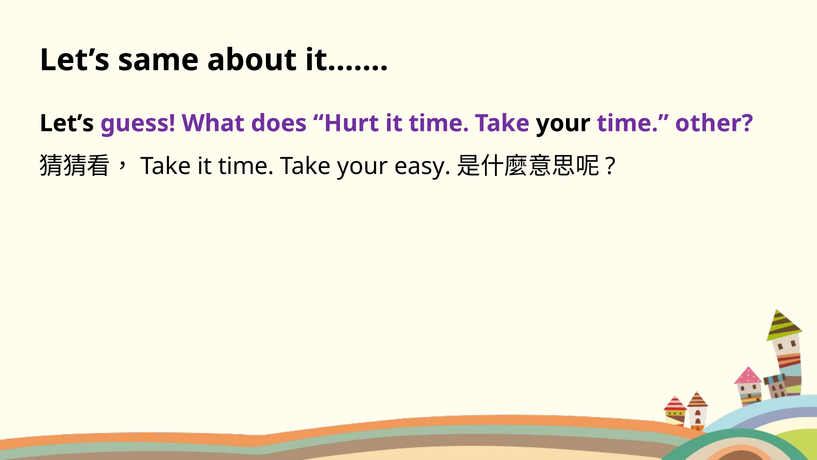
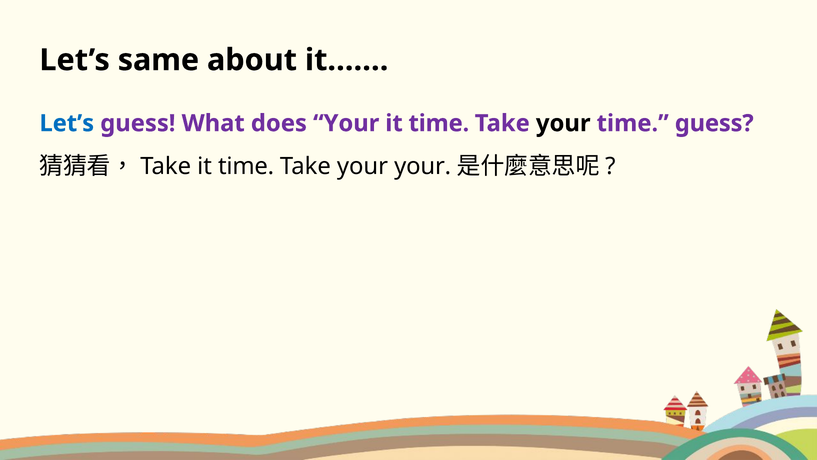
Let’s at (67, 123) colour: black -> blue
does Hurt: Hurt -> Your
time other: other -> guess
your easy: easy -> your
